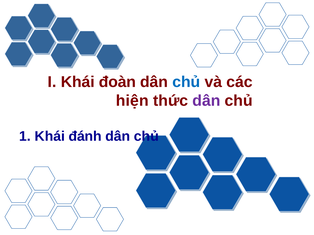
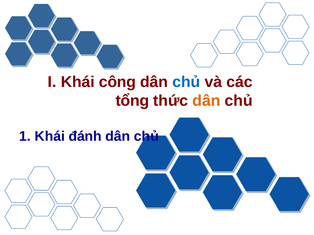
đoàn: đoàn -> công
hiện: hiện -> tổng
dân at (206, 101) colour: purple -> orange
